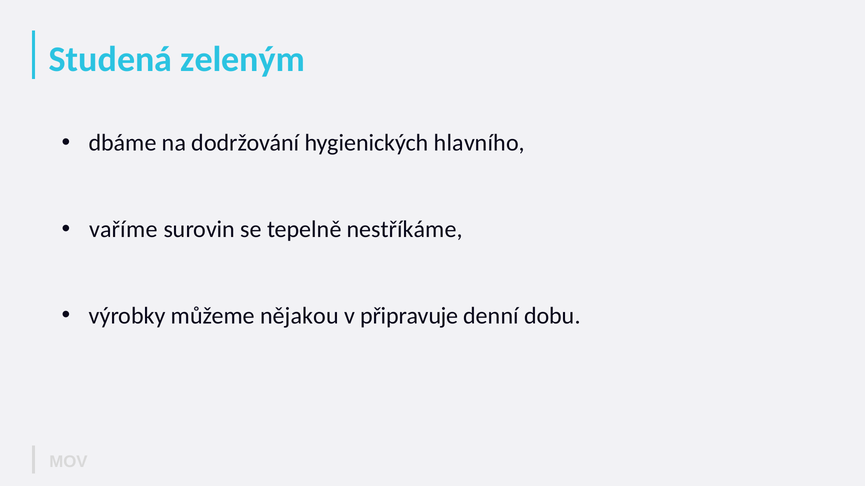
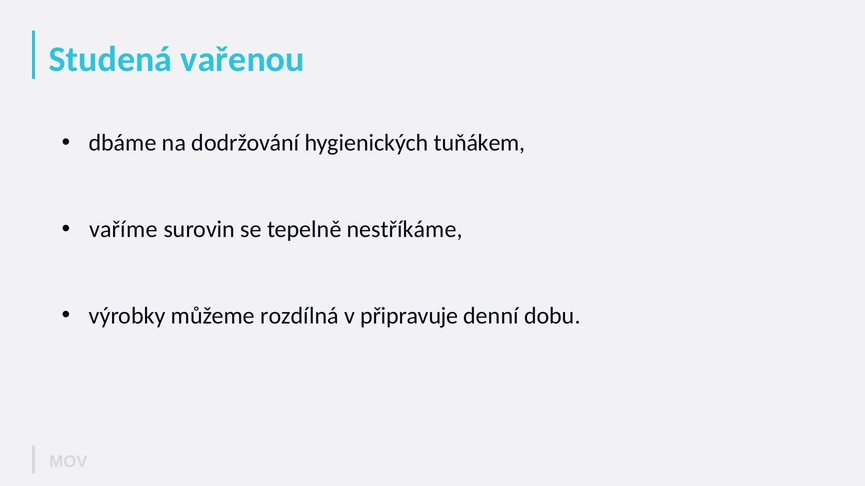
zeleným: zeleným -> vařenou
hlavního: hlavního -> tuňákem
nějakou: nějakou -> rozdílná
